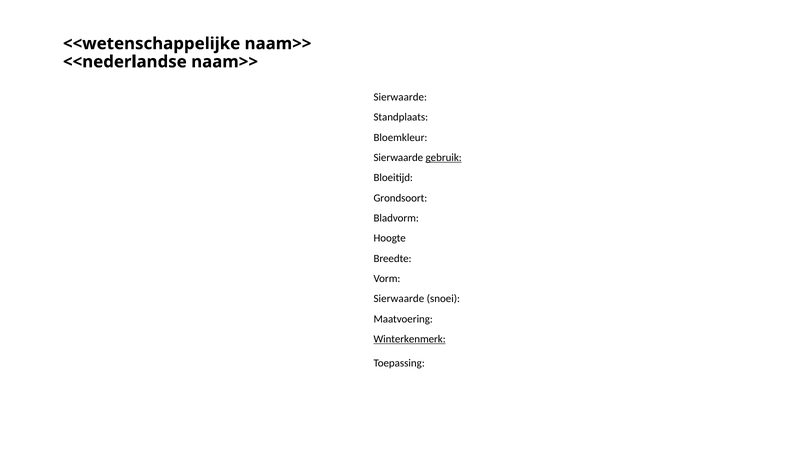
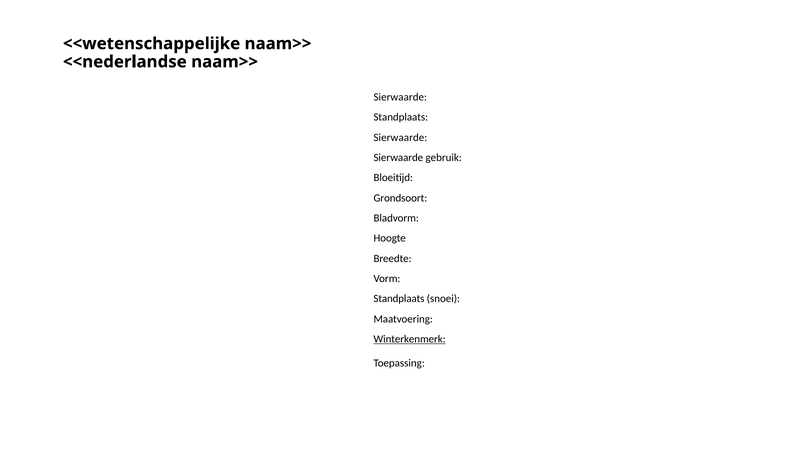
Bloemkleur at (400, 138): Bloemkleur -> Sierwaarde
gebruik underline: present -> none
Sierwaarde at (399, 299): Sierwaarde -> Standplaats
